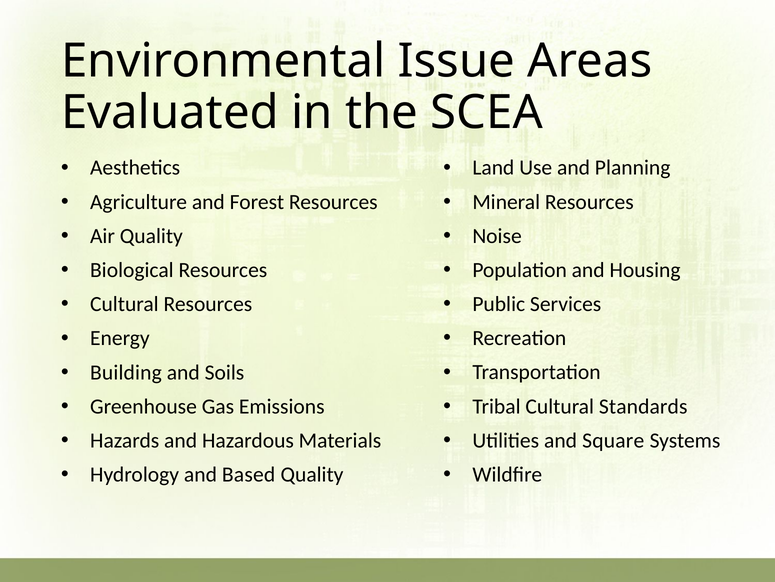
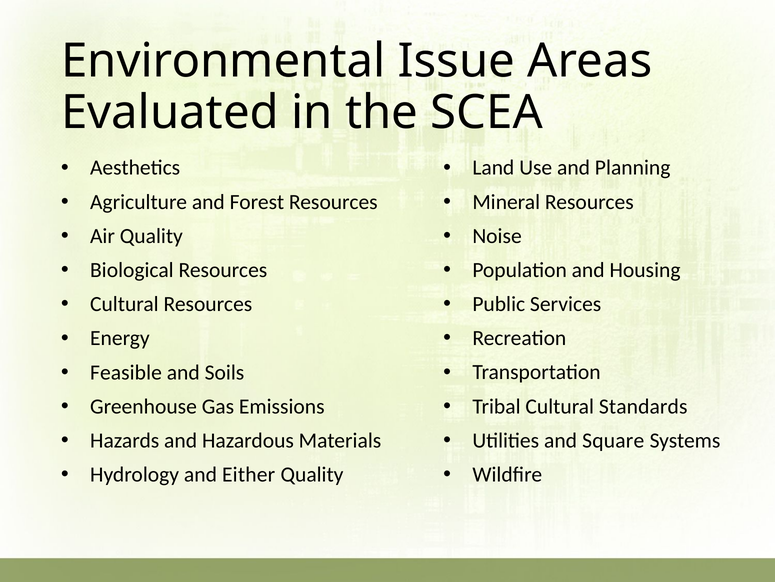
Building: Building -> Feasible
Based: Based -> Either
